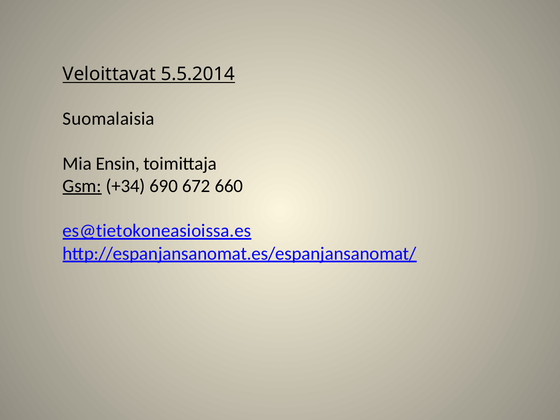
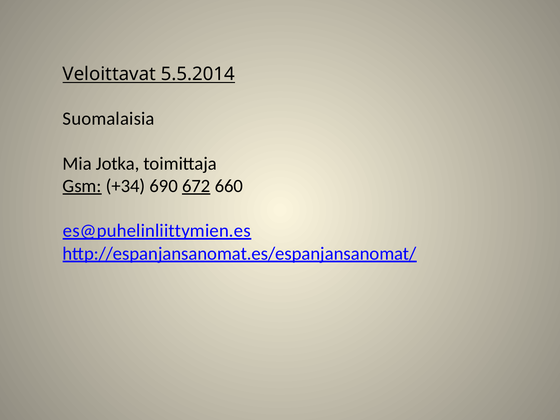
Ensin: Ensin -> Jotka
672 underline: none -> present
es@tietokoneasioissa.es: es@tietokoneasioissa.es -> es@puhelinliittymien.es
